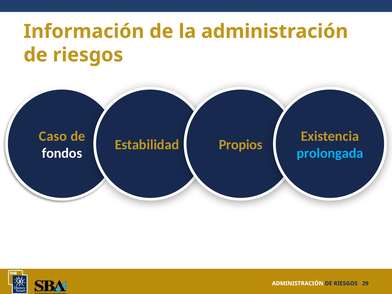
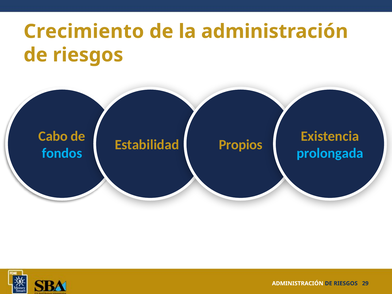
Información: Información -> Crecimiento
Caso: Caso -> Cabo
fondos colour: white -> light blue
